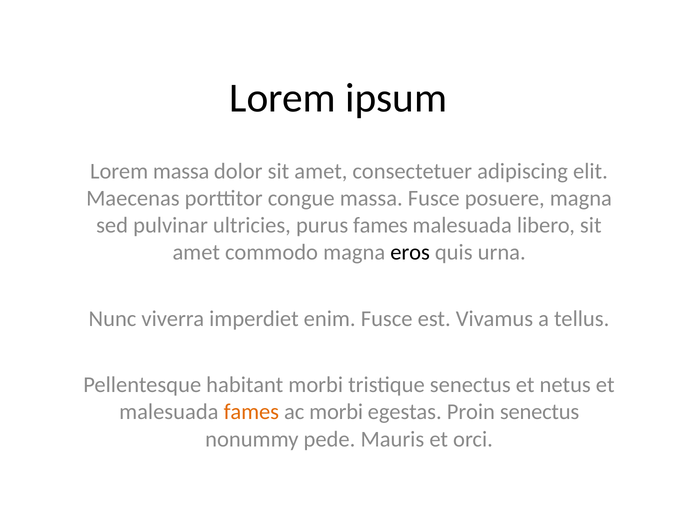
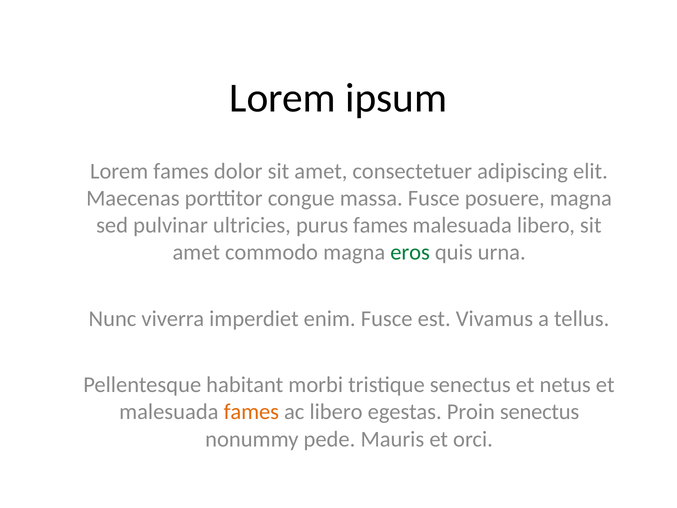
Lorem massa: massa -> fames
eros colour: black -> green
ac morbi: morbi -> libero
